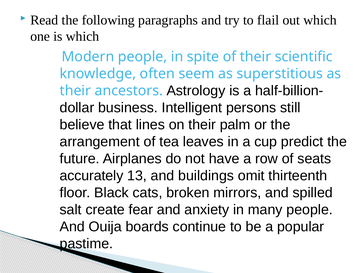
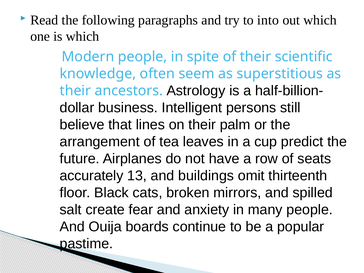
flail: flail -> into
